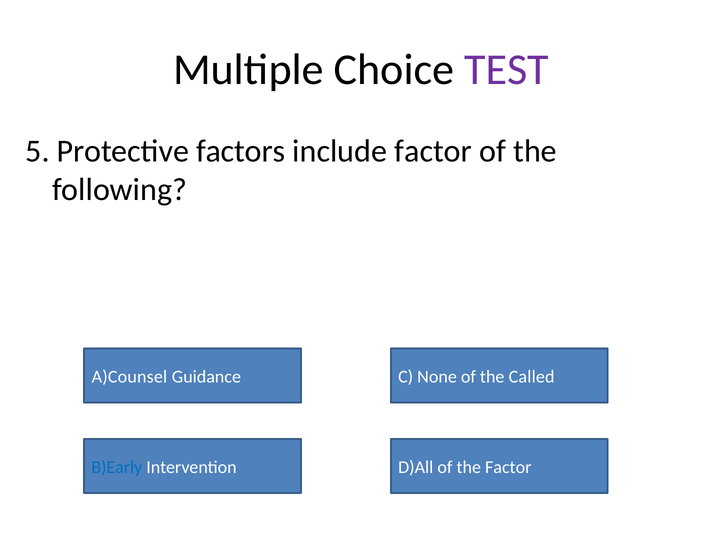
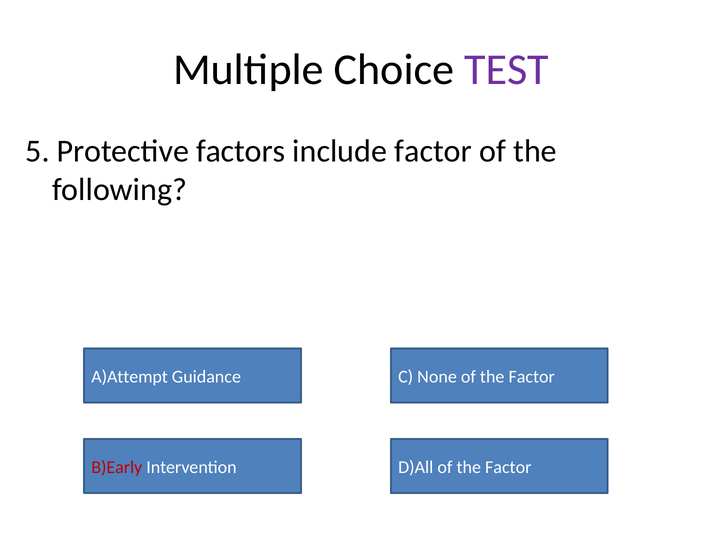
A)Counsel: A)Counsel -> A)Attempt
None of the Called: Called -> Factor
B)Early colour: blue -> red
